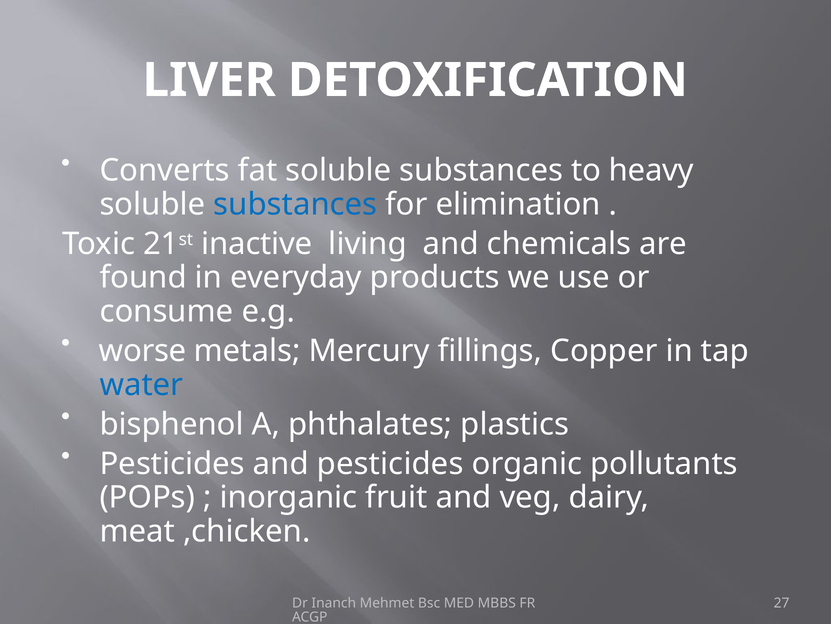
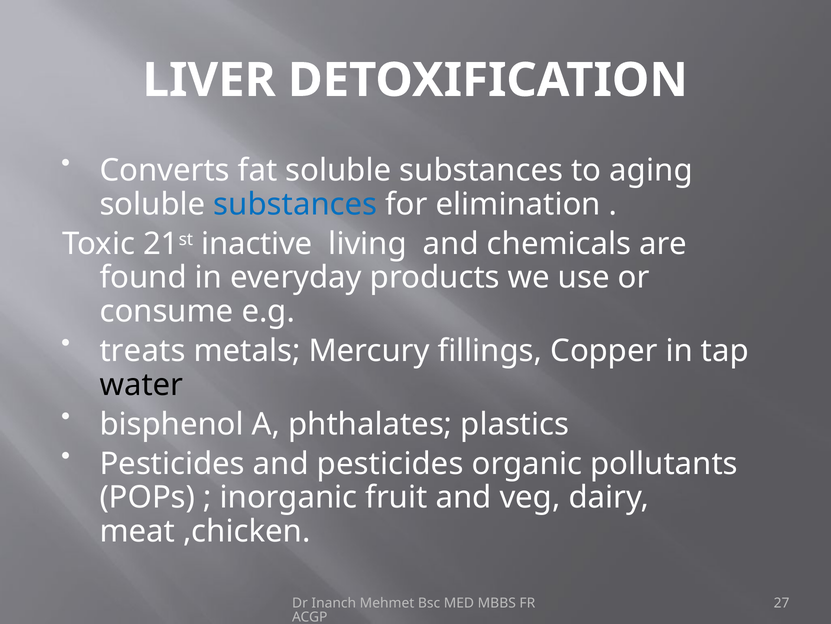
heavy: heavy -> aging
worse: worse -> treats
water colour: blue -> black
